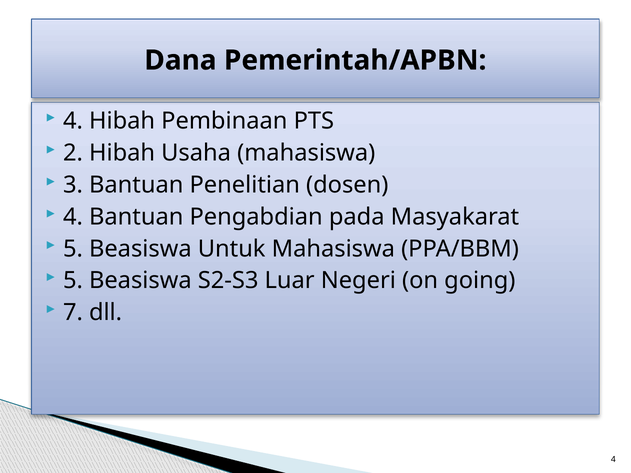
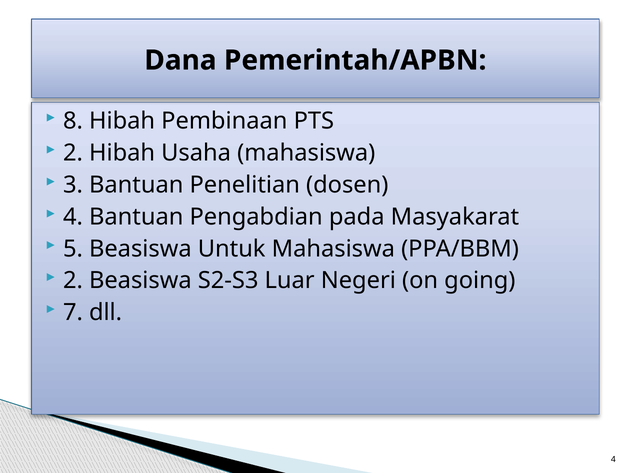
4 at (73, 121): 4 -> 8
5 at (73, 281): 5 -> 2
